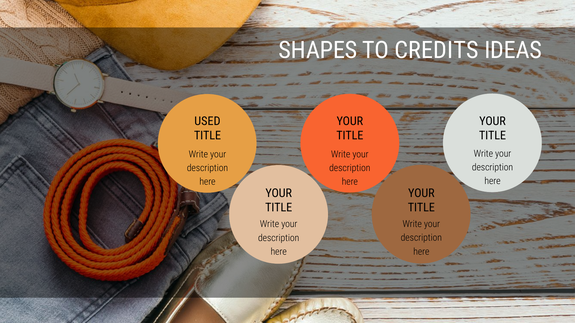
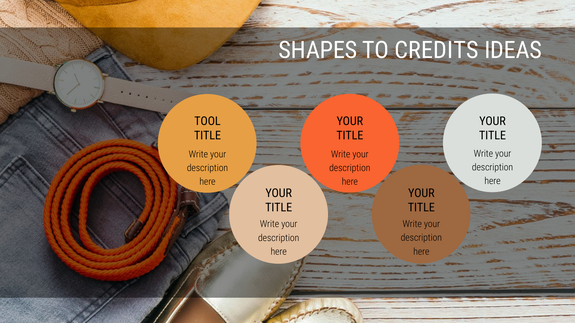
USED: USED -> TOOL
